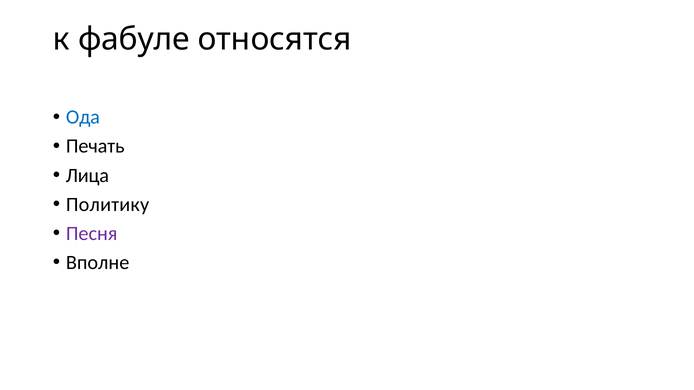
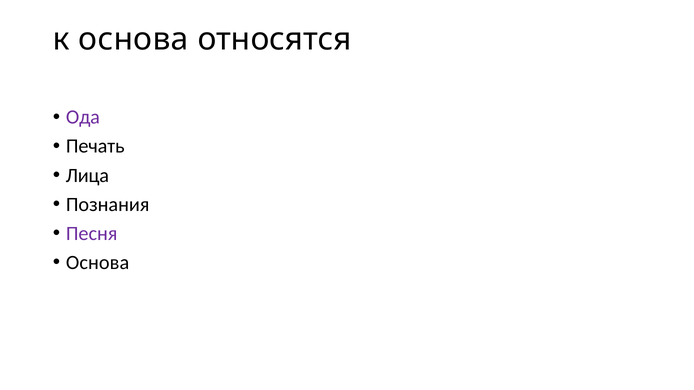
к фабуле: фабуле -> основа
Ода colour: blue -> purple
Политику: Политику -> Познания
Вполне at (98, 263): Вполне -> Основа
